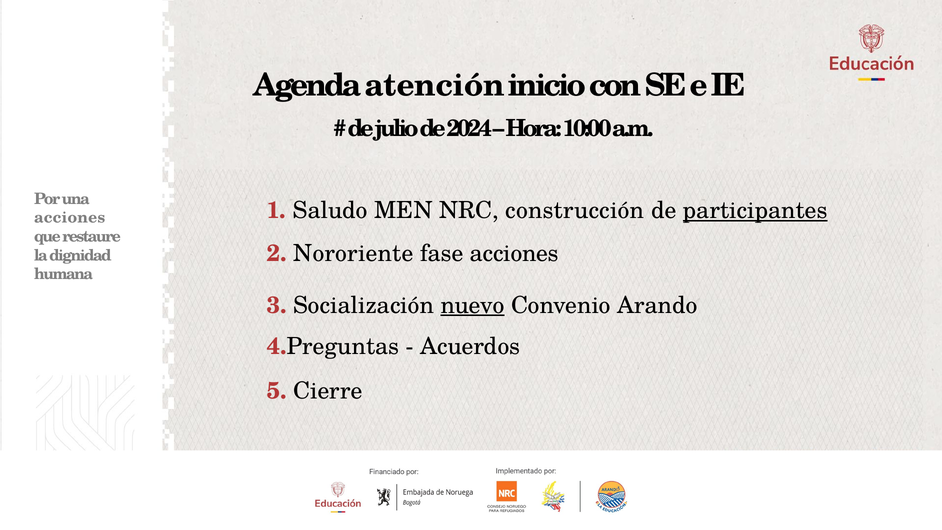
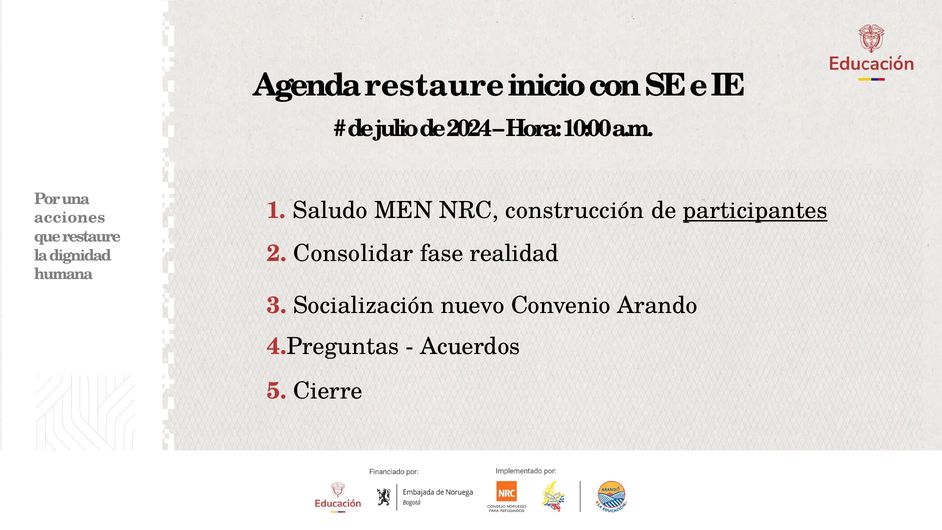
Agenda atención: atención -> restaure
Nororiente: Nororiente -> Consolidar
fase acciones: acciones -> realidad
nuevo underline: present -> none
